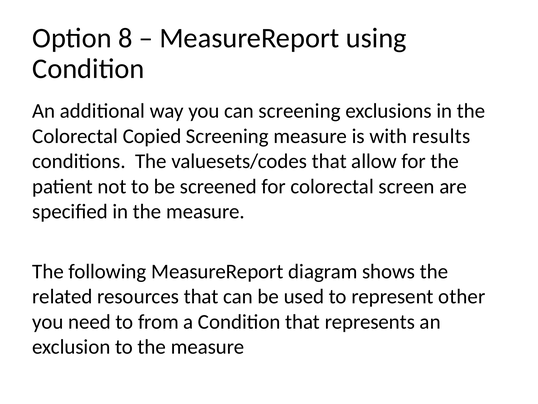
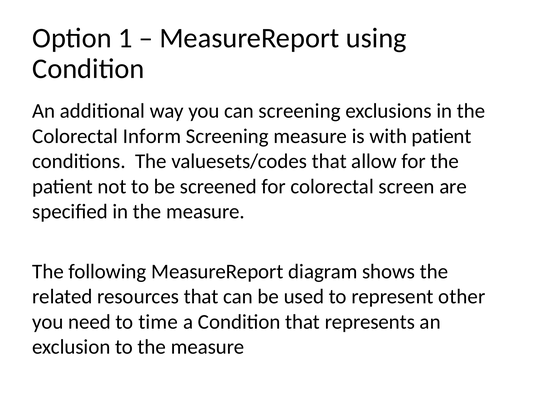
8: 8 -> 1
Copied: Copied -> Inform
with results: results -> patient
from: from -> time
